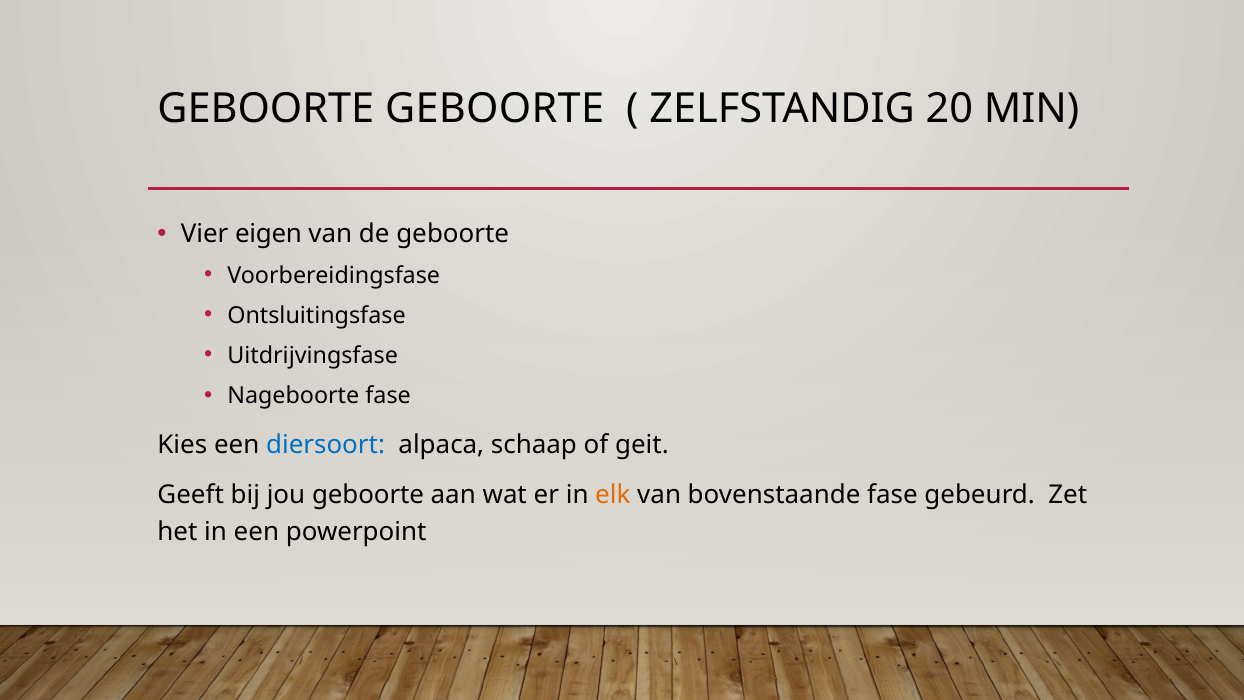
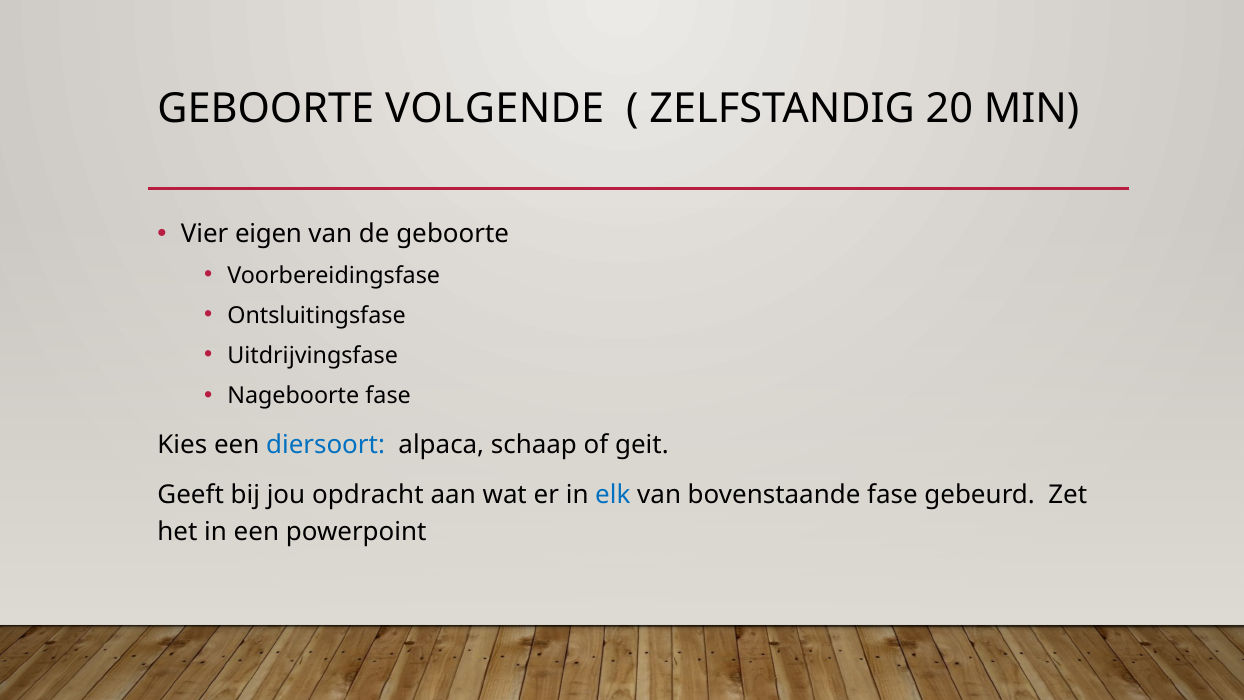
GEBOORTE GEBOORTE: GEBOORTE -> VOLGENDE
jou geboorte: geboorte -> opdracht
elk colour: orange -> blue
